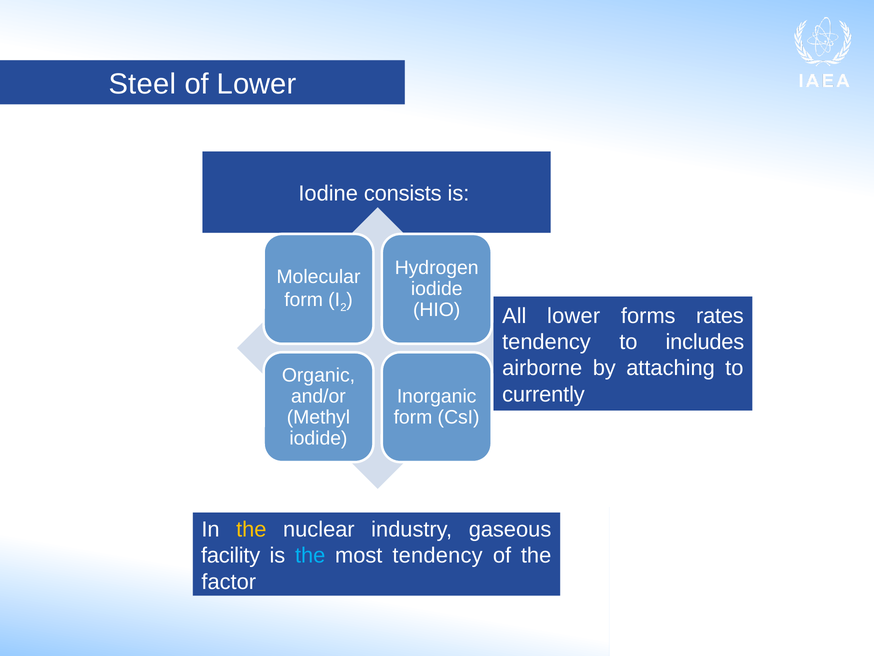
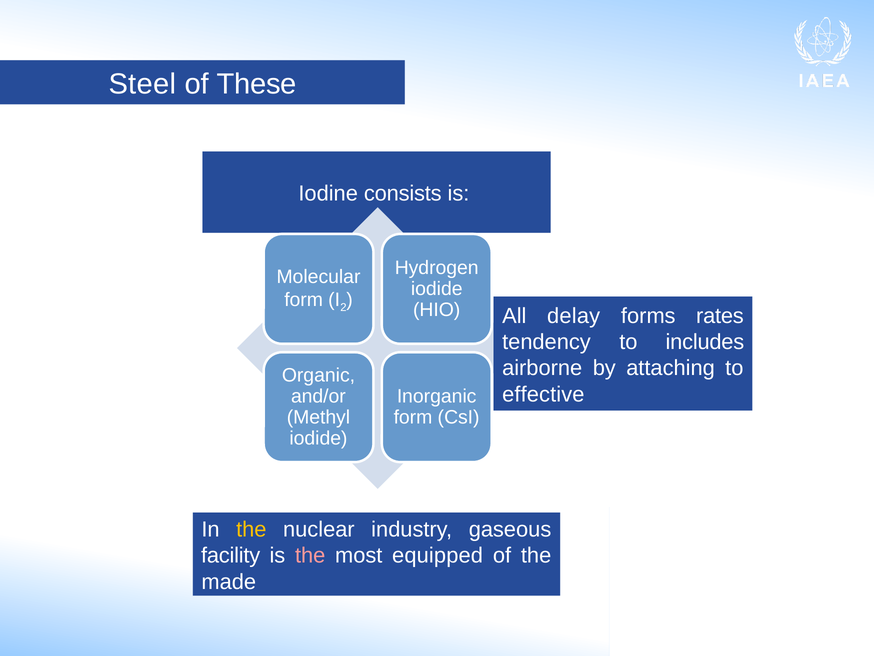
of Lower: Lower -> These
All lower: lower -> delay
currently: currently -> effective
the at (310, 555) colour: light blue -> pink
most tendency: tendency -> equipped
factor: factor -> made
